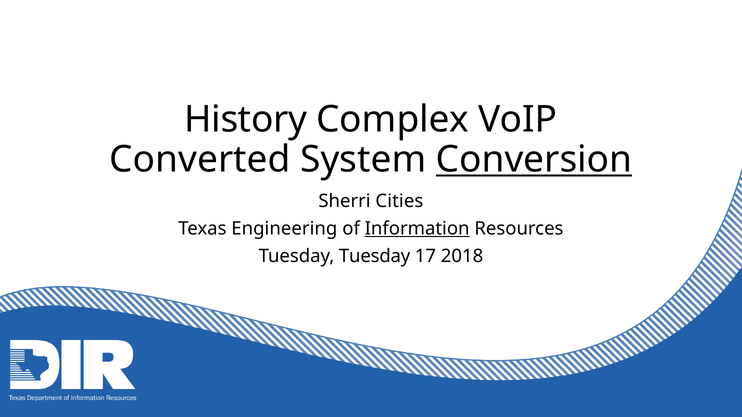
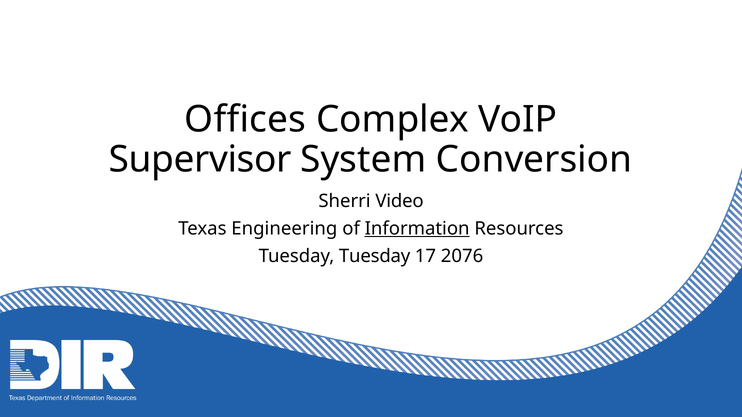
History: History -> Offices
Converted: Converted -> Supervisor
Conversion underline: present -> none
Cities: Cities -> Video
2018: 2018 -> 2076
